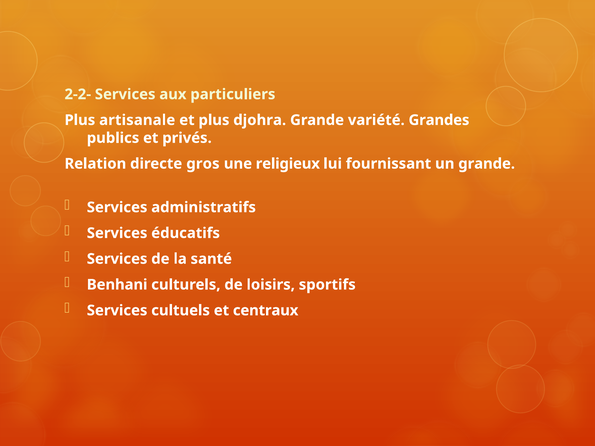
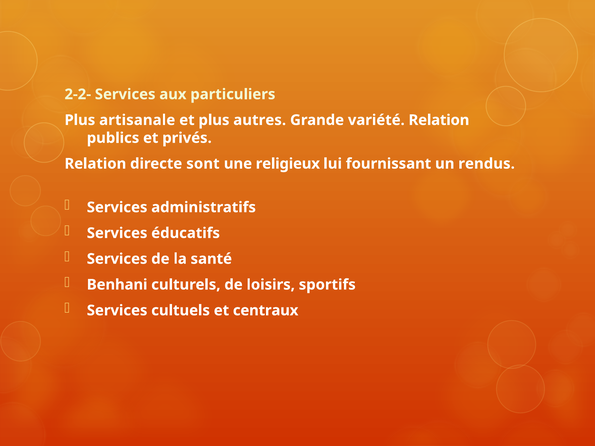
djohra: djohra -> autres
variété Grandes: Grandes -> Relation
gros: gros -> sont
un grande: grande -> rendus
